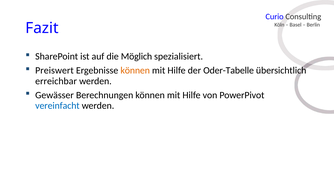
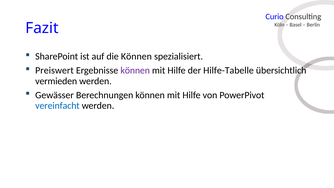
die Möglich: Möglich -> Können
können at (135, 70) colour: orange -> purple
Oder-Tabelle: Oder-Tabelle -> Hilfe-Tabelle
erreichbar: erreichbar -> vermieden
